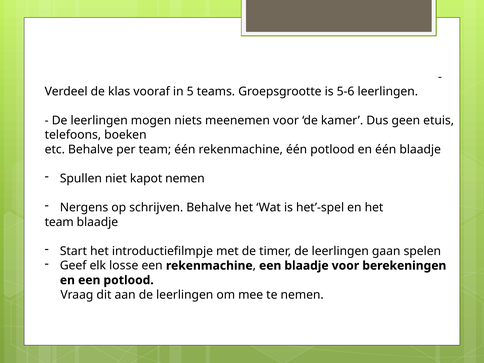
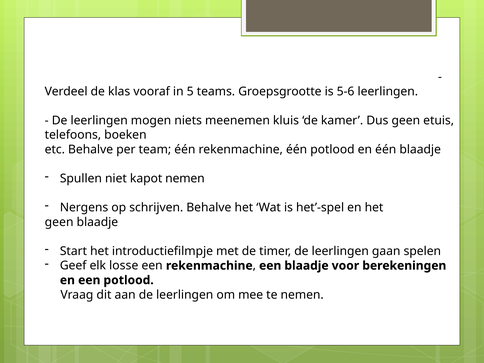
meenemen voor: voor -> kluis
team at (59, 222): team -> geen
